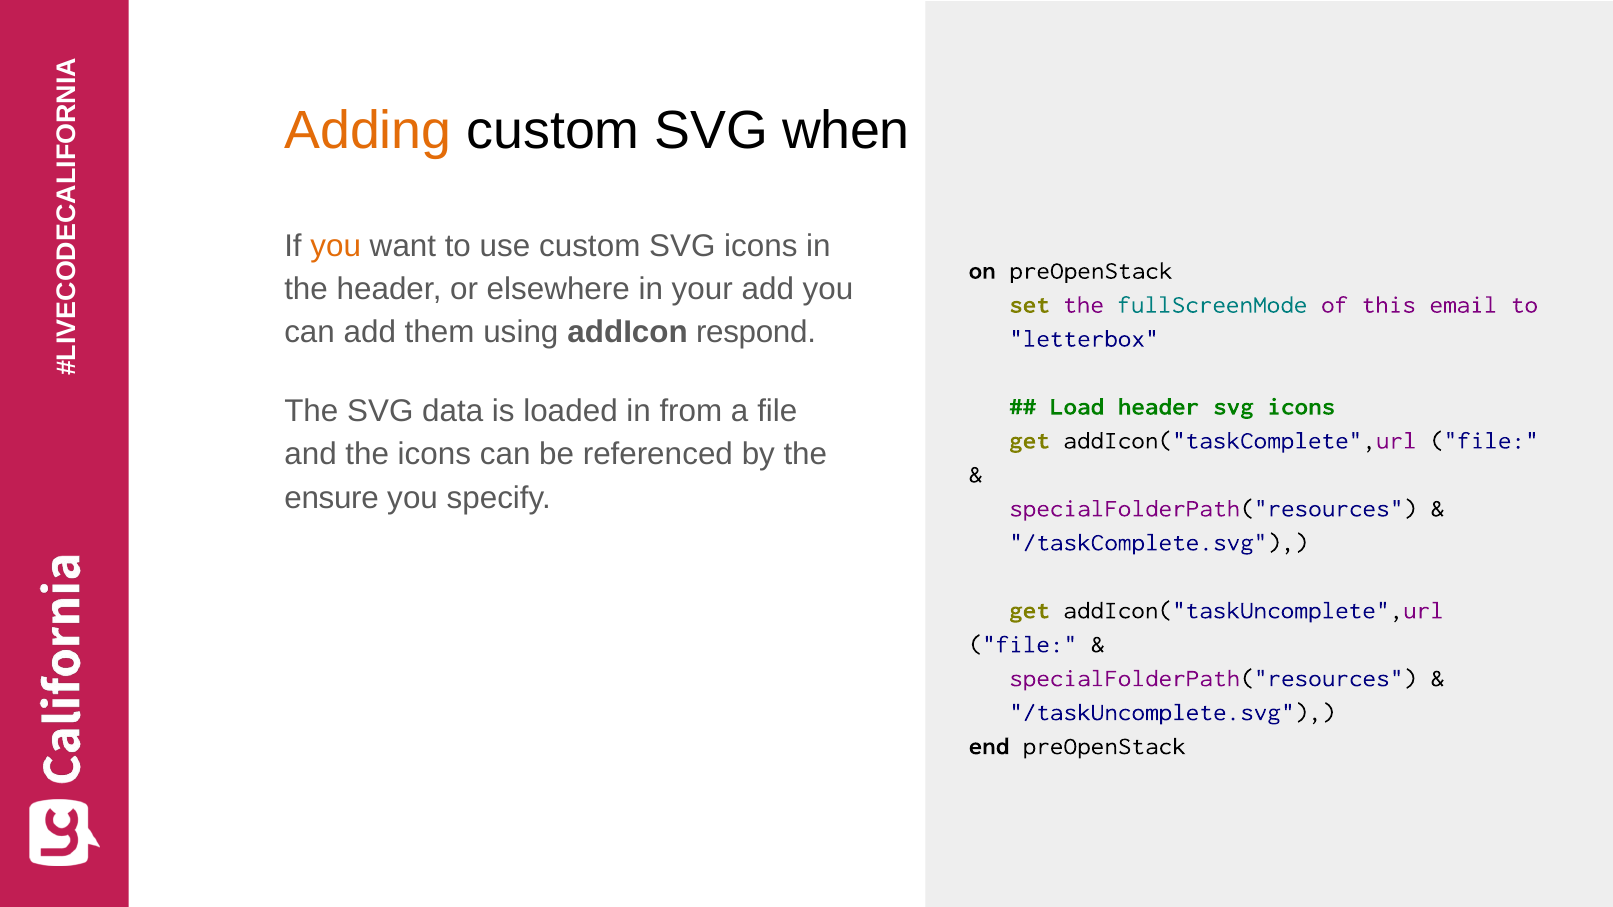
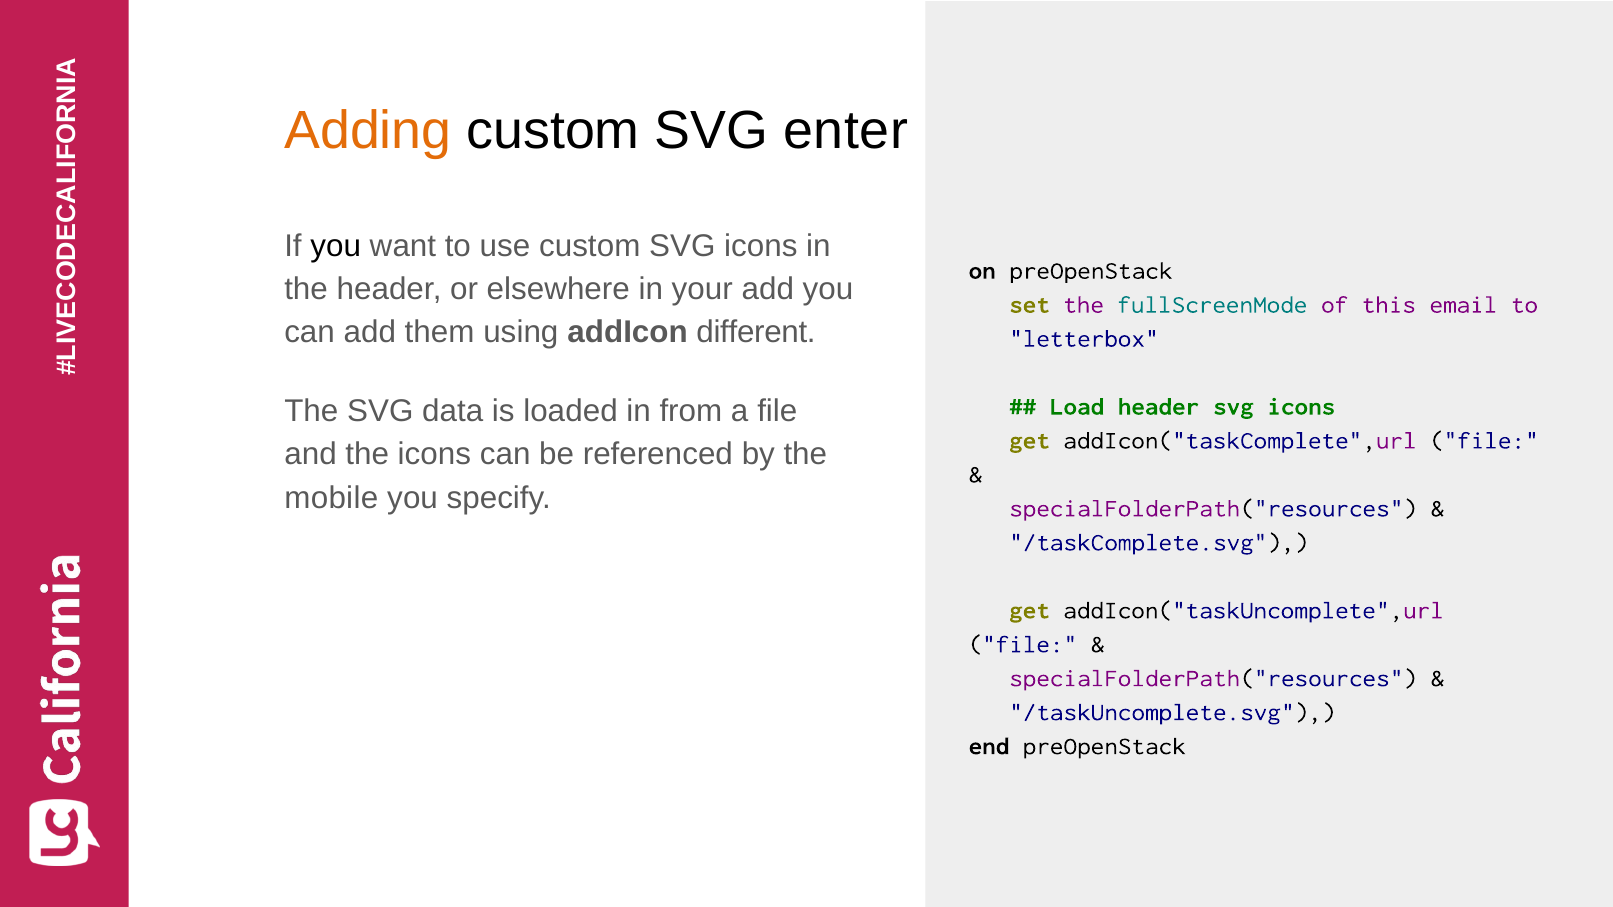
when: when -> enter
you at (336, 246) colour: orange -> black
respond: respond -> different
ensure: ensure -> mobile
